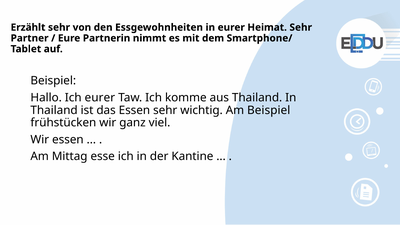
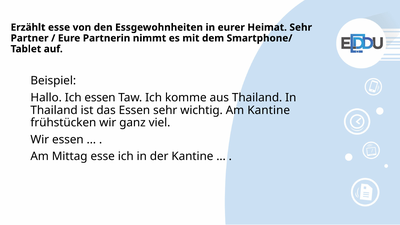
Erzählt sehr: sehr -> esse
Ich eurer: eurer -> essen
Am Beispiel: Beispiel -> Kantine
